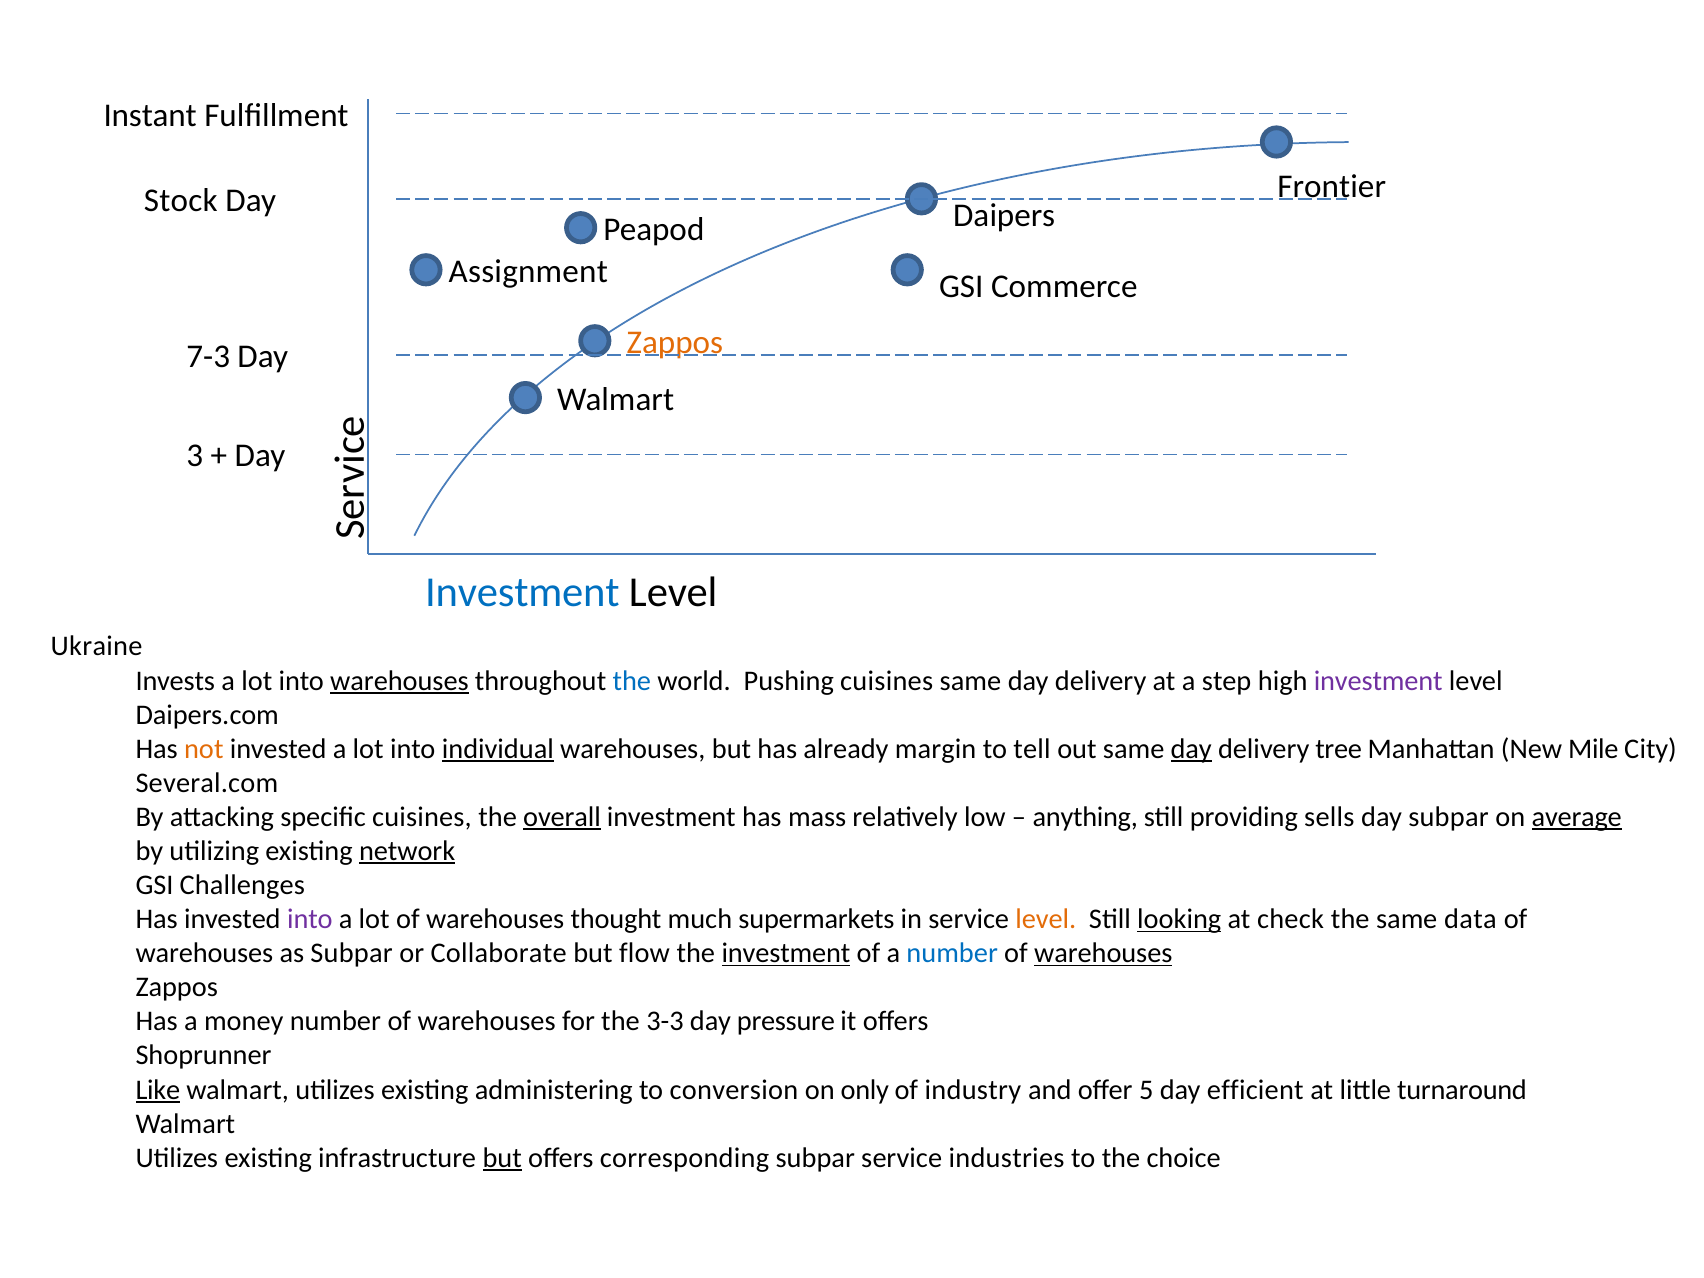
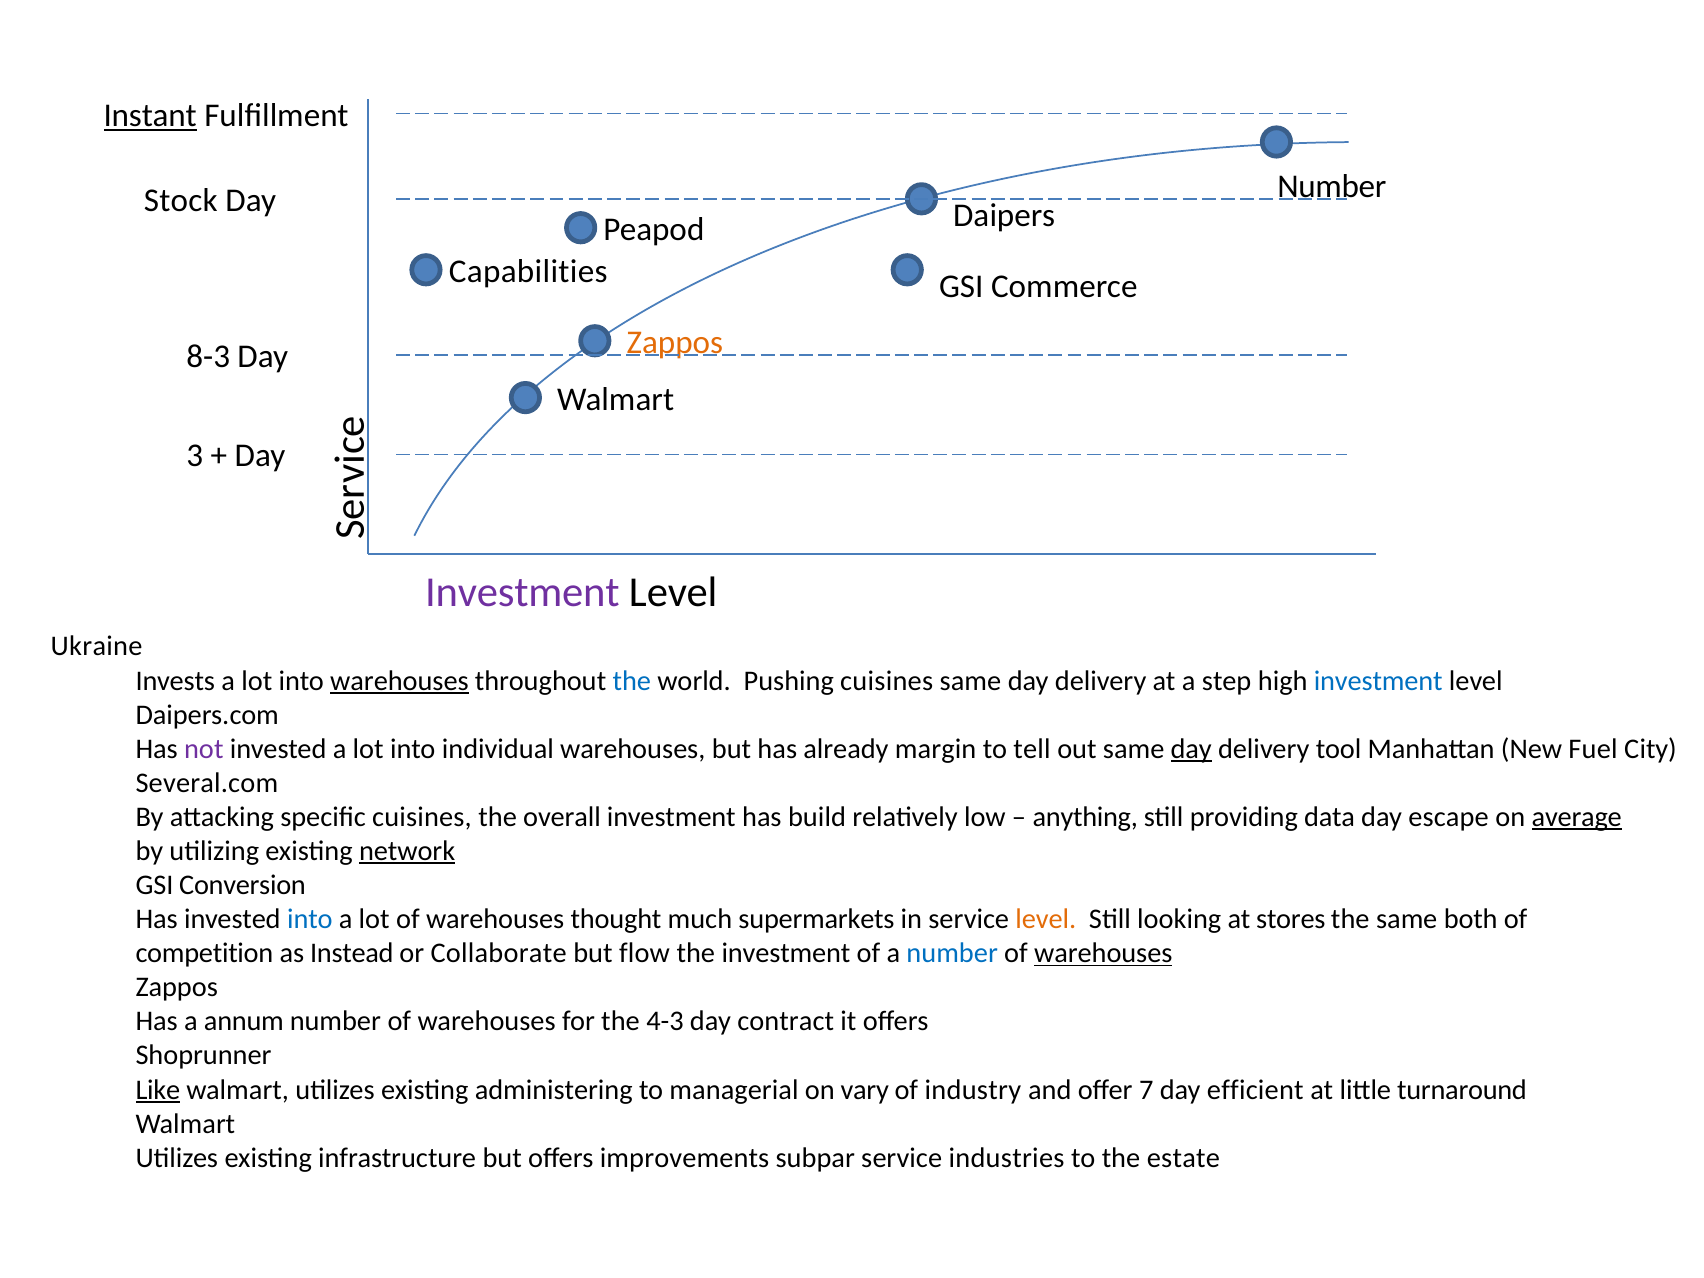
Instant underline: none -> present
Frontier at (1332, 186): Frontier -> Number
Assignment: Assignment -> Capabilities
7-3: 7-3 -> 8-3
Investment at (522, 593) colour: blue -> purple
investment at (1378, 681) colour: purple -> blue
not colour: orange -> purple
individual underline: present -> none
tree: tree -> tool
Mile: Mile -> Fuel
overall underline: present -> none
mass: mass -> build
sells: sells -> data
day subpar: subpar -> escape
Challenges: Challenges -> Conversion
into at (310, 919) colour: purple -> blue
looking underline: present -> none
check: check -> stores
data: data -> both
warehouses at (204, 953): warehouses -> competition
as Subpar: Subpar -> Instead
investment at (786, 953) underline: present -> none
money: money -> annum
3-3: 3-3 -> 4-3
pressure: pressure -> contract
conversion: conversion -> managerial
only: only -> vary
5: 5 -> 7
but at (502, 1158) underline: present -> none
corresponding: corresponding -> improvements
choice: choice -> estate
